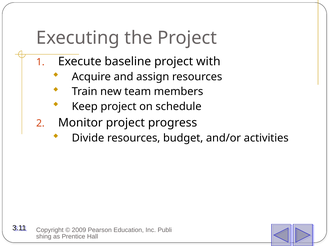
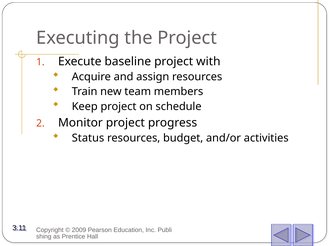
Divide: Divide -> Status
